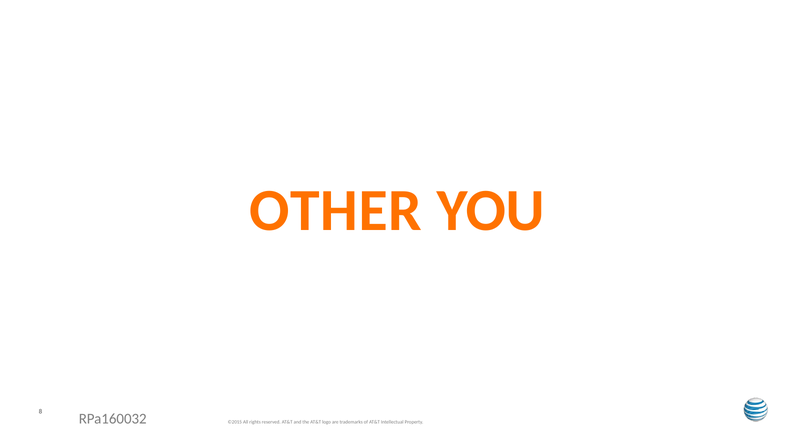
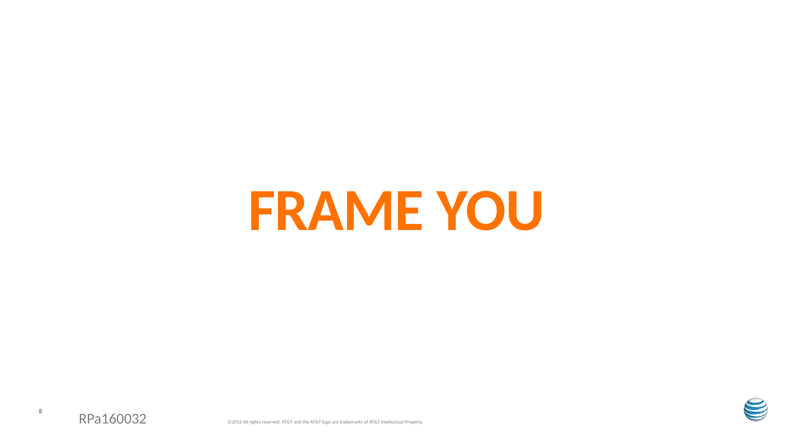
OTHER: OTHER -> FRAME
